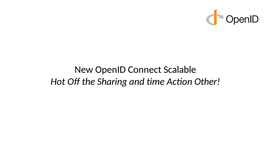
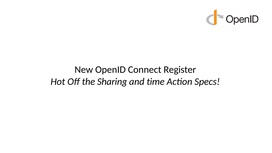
Scalable: Scalable -> Register
Other: Other -> Specs
